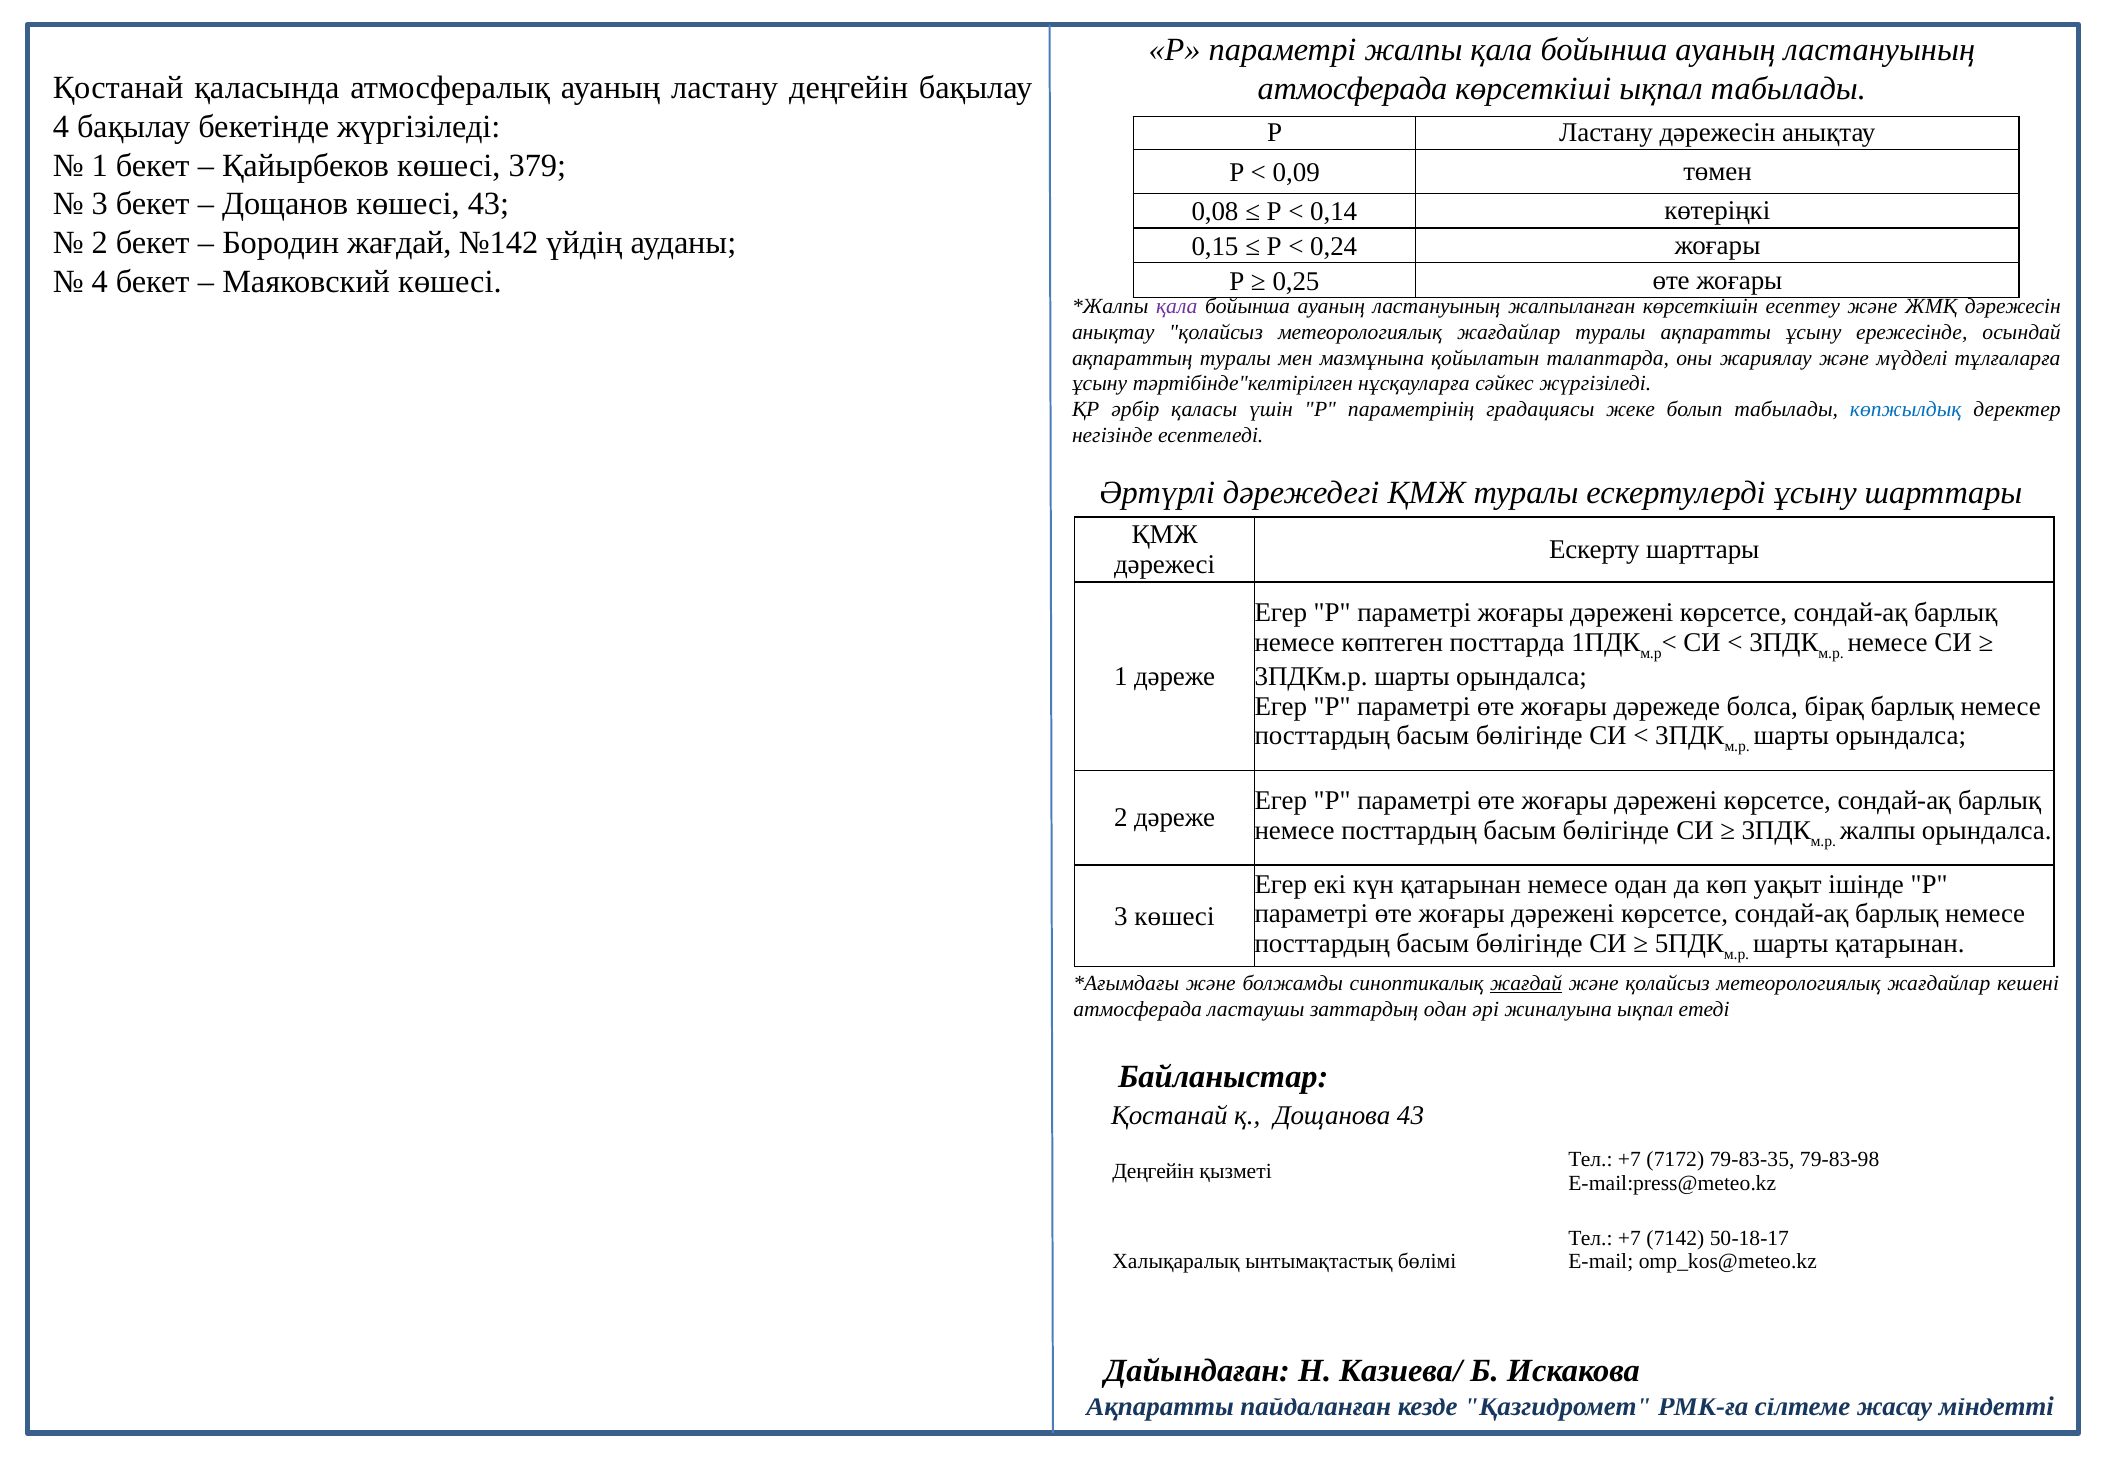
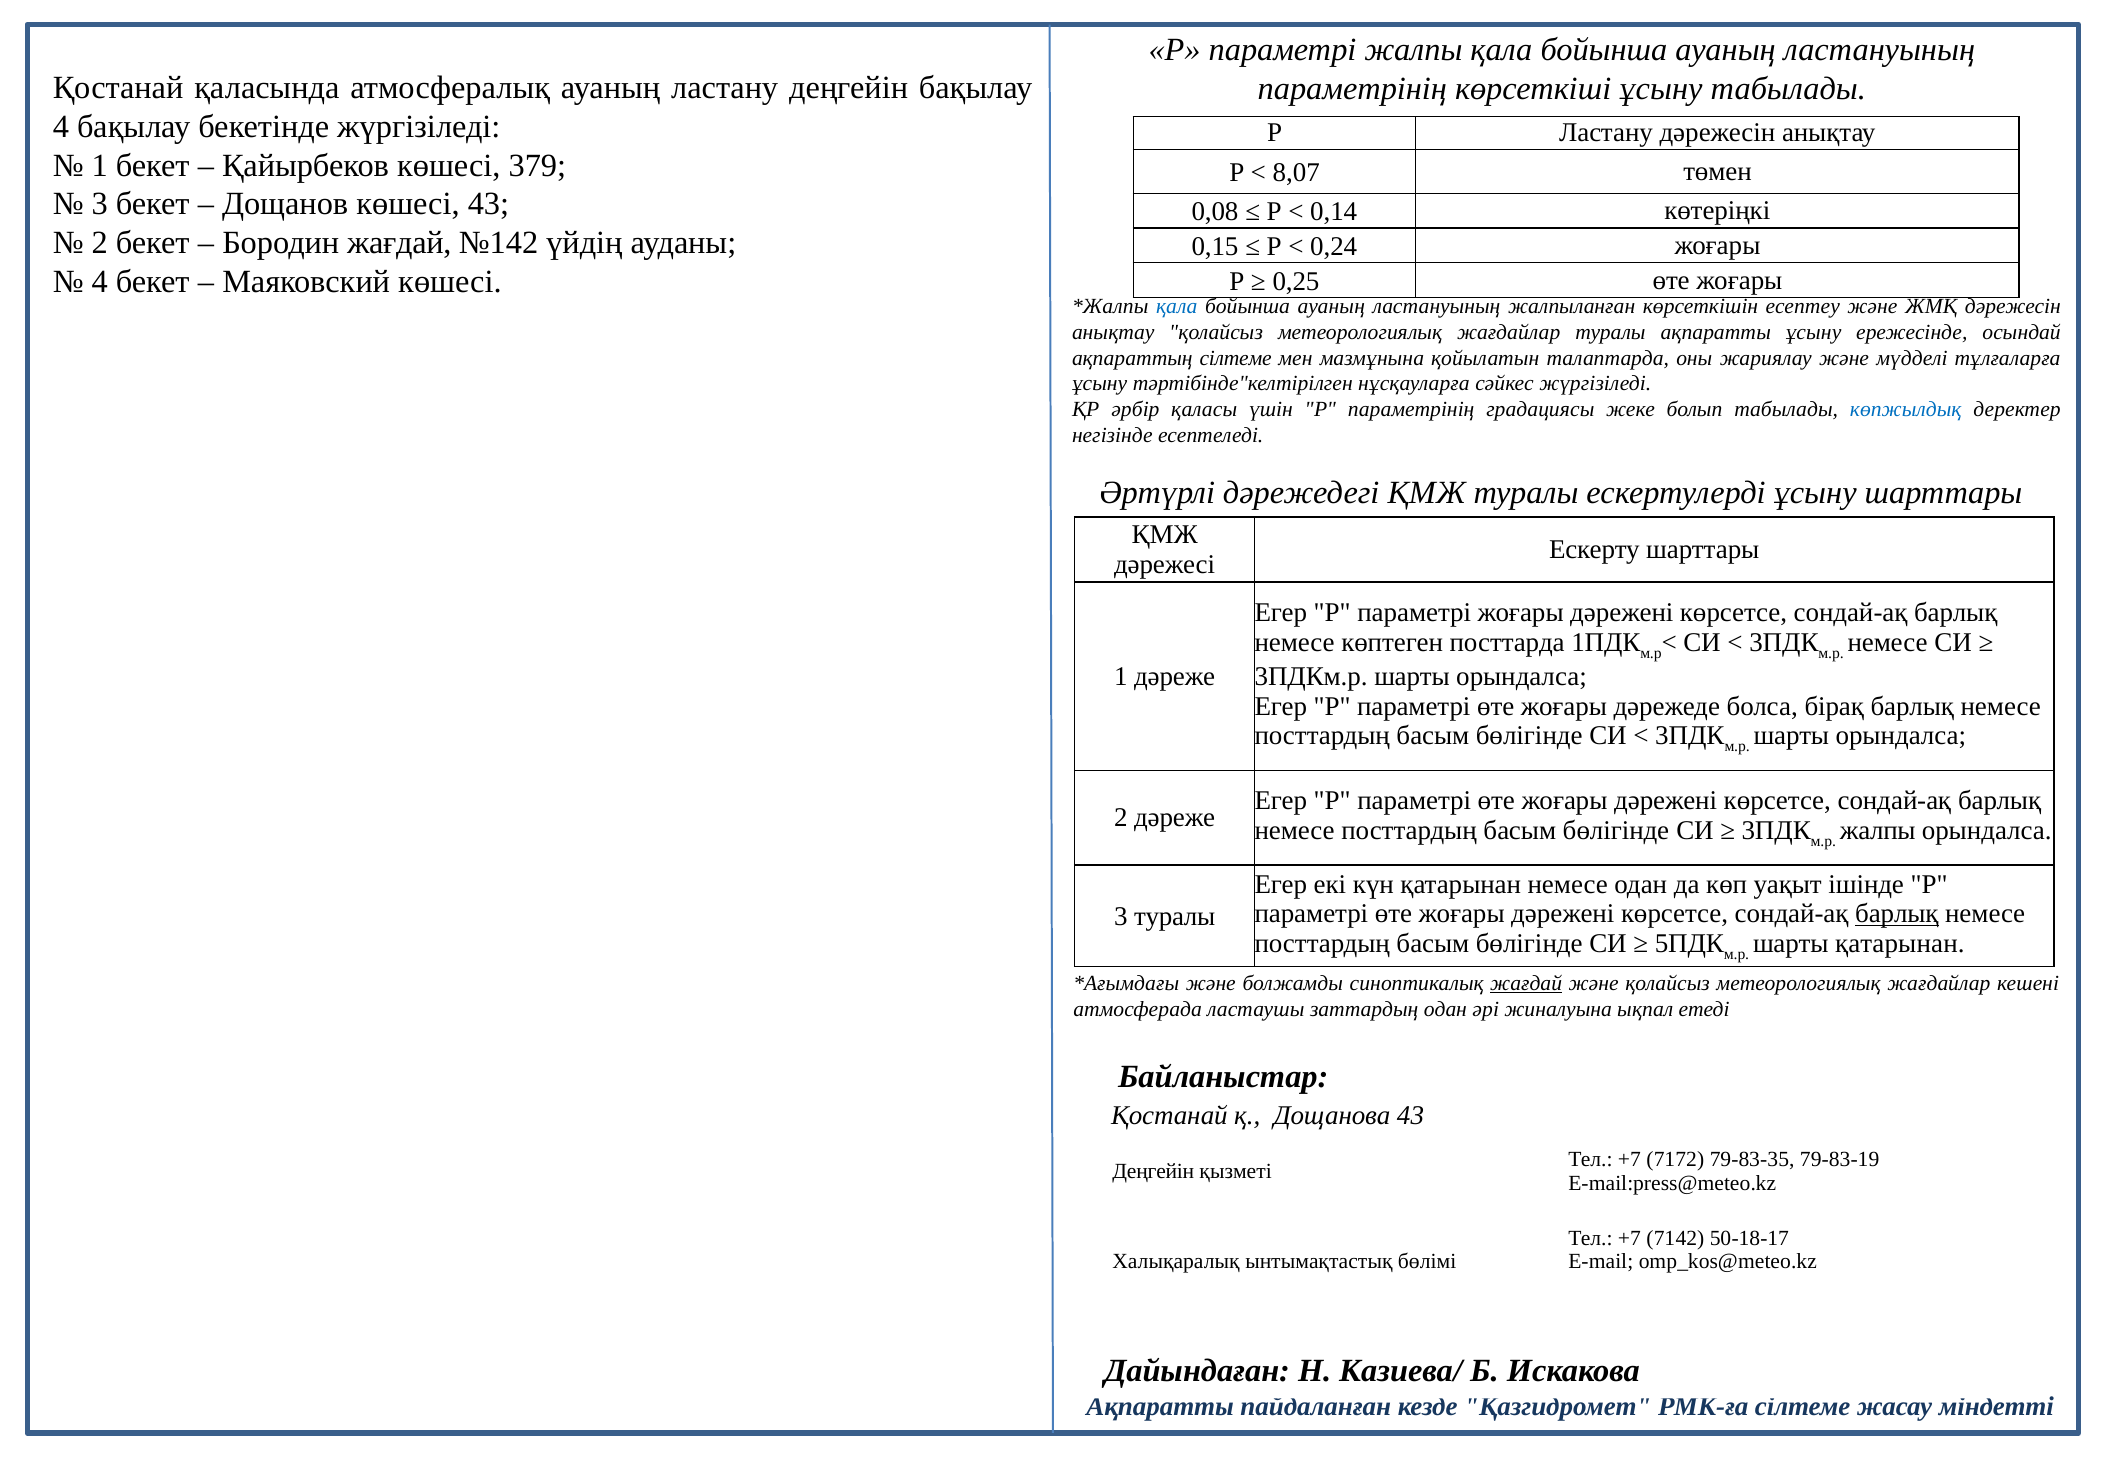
атмосферада at (1353, 88): атмосферада -> параметрінің
көрсеткіші ықпал: ықпал -> ұсыну
0,09: 0,09 -> 8,07
қала at (1177, 306) colour: purple -> blue
ақпараттың туралы: туралы -> сілтеме
барлық at (1897, 914) underline: none -> present
3 көшесі: көшесі -> туралы
79-83-98: 79-83-98 -> 79-83-19
